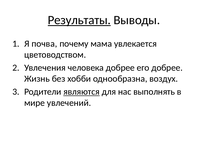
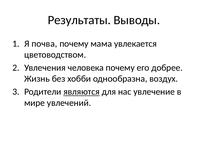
Результаты underline: present -> none
человека добрее: добрее -> почему
выполнять: выполнять -> увлечение
